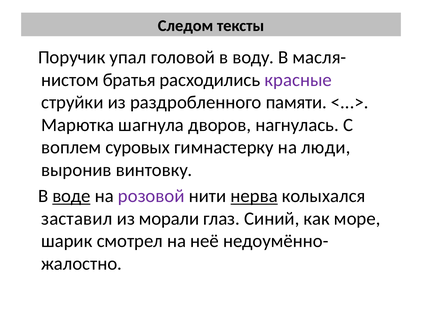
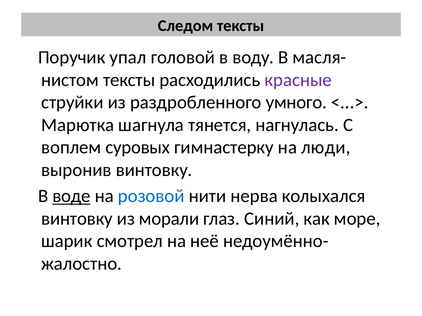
братья at (129, 80): братья -> тексты
памяти: памяти -> умного
дворов: дворов -> тянется
розовой colour: purple -> blue
нерва underline: present -> none
заставил at (77, 219): заставил -> винтовку
